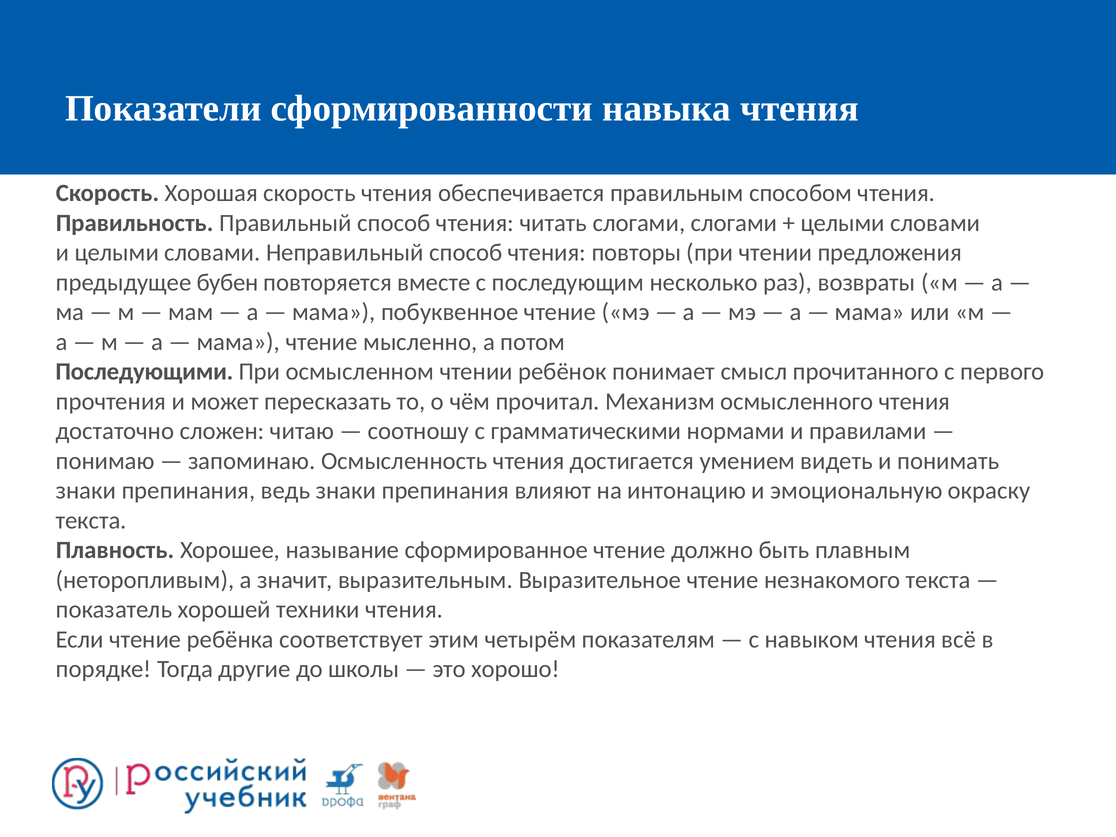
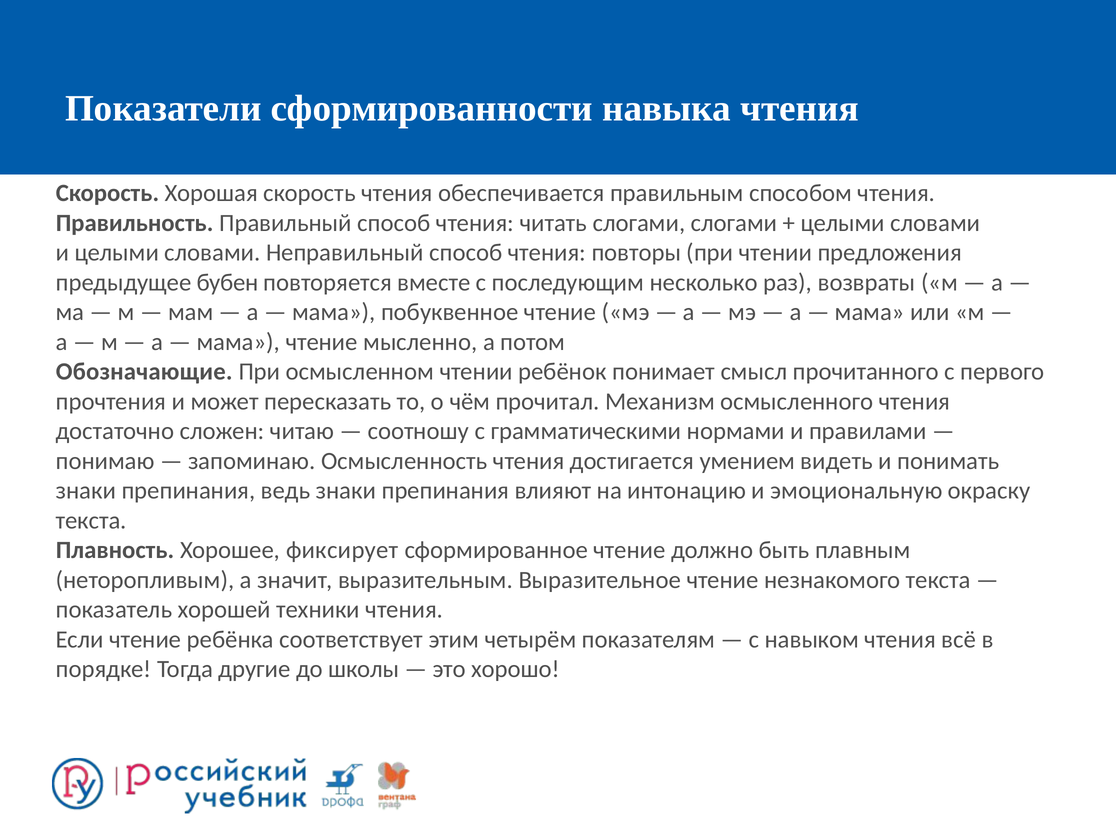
Последующими: Последующими -> Обозначающие
называние: называние -> фиксирует
